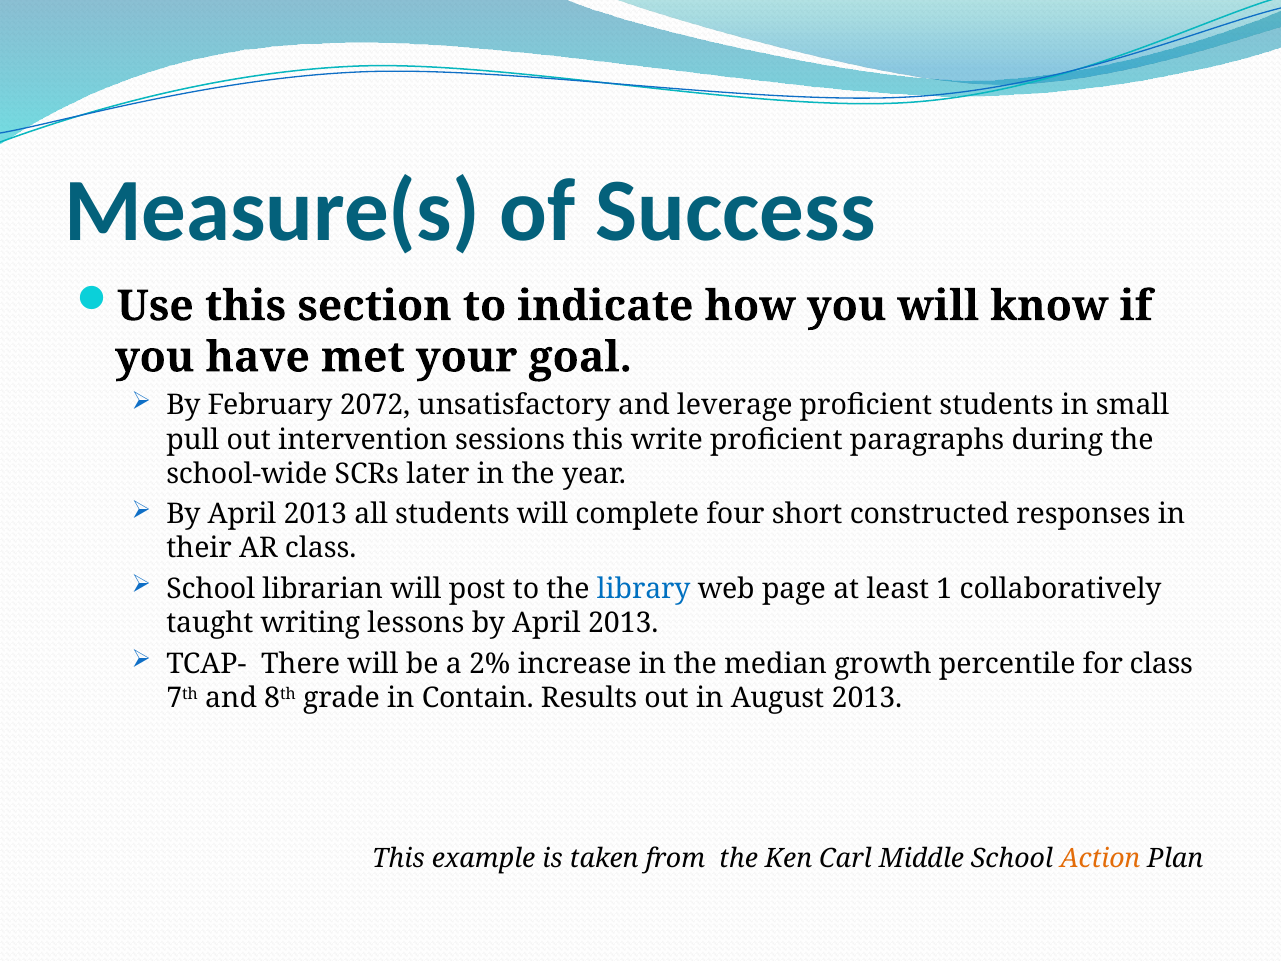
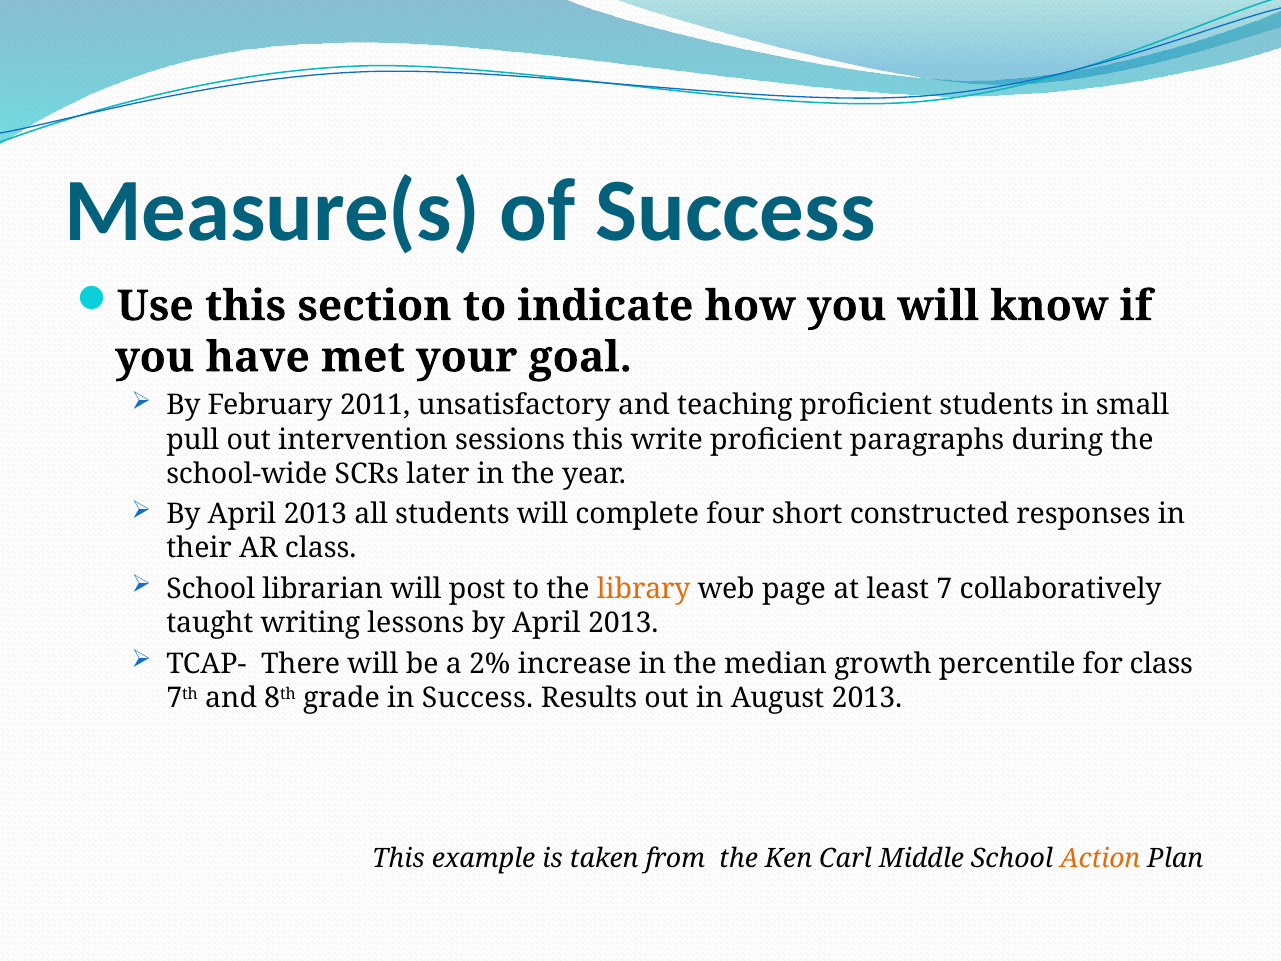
2072: 2072 -> 2011
leverage: leverage -> teaching
library colour: blue -> orange
1: 1 -> 7
in Contain: Contain -> Success
